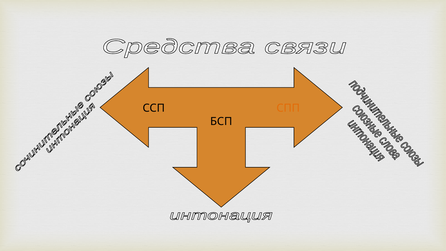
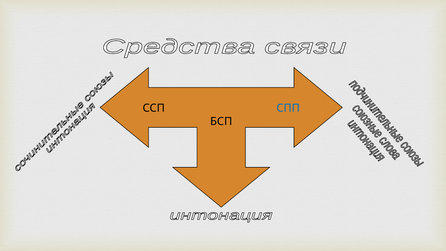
СПП colour: orange -> blue
